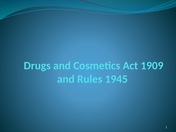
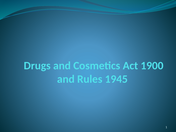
1909: 1909 -> 1900
